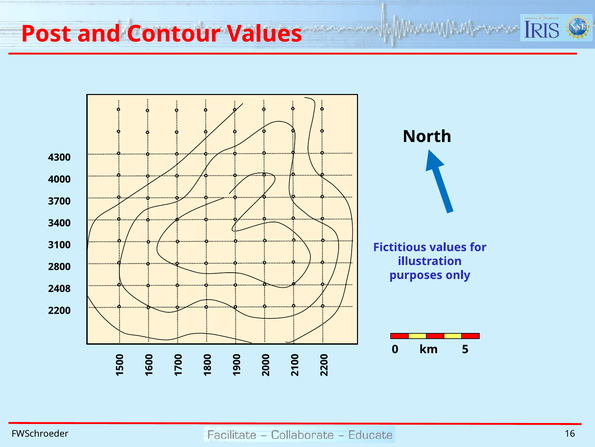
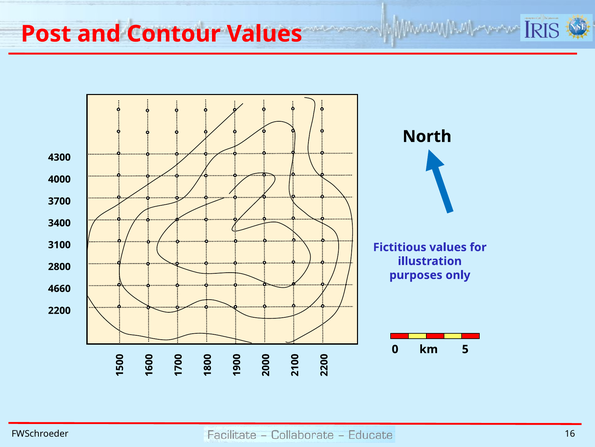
2408: 2408 -> 4660
